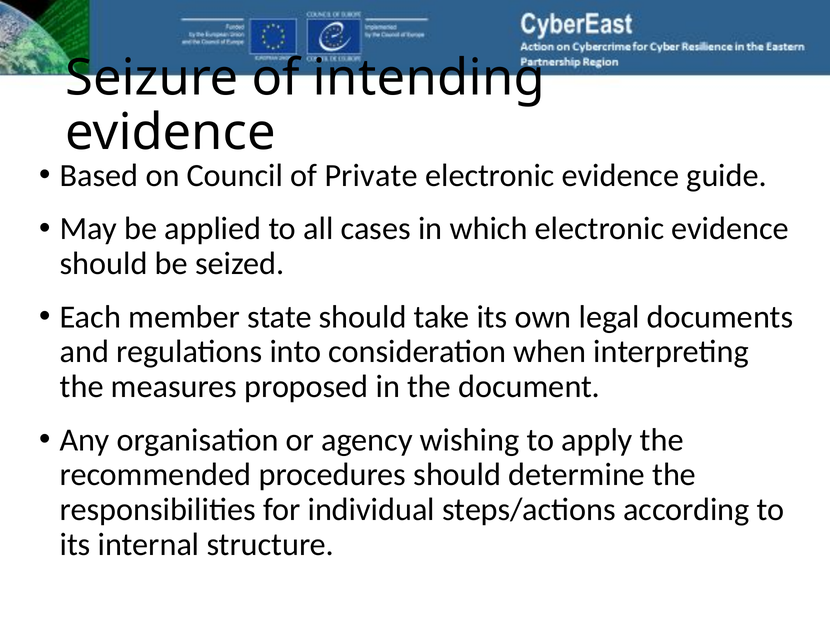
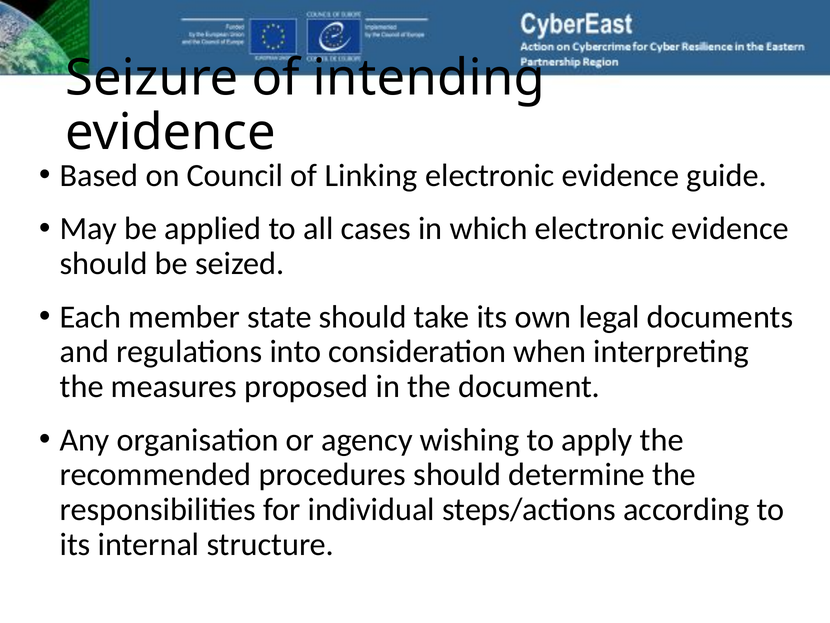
Private: Private -> Linking
